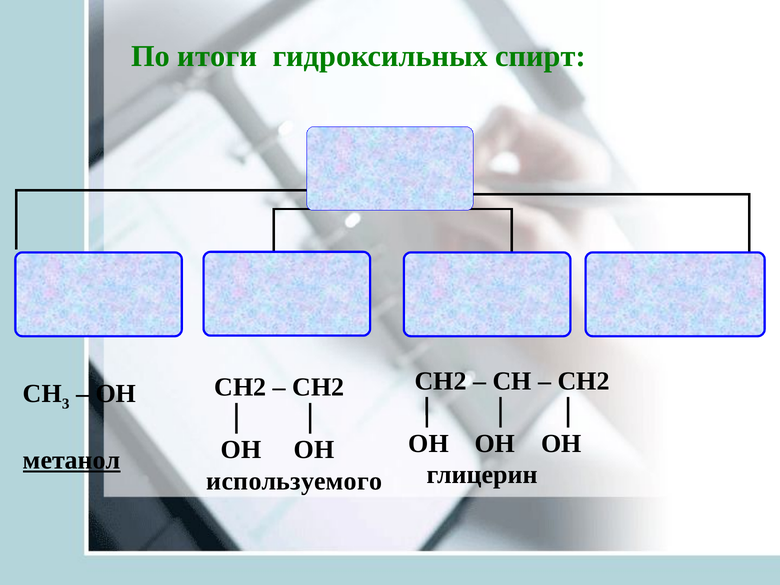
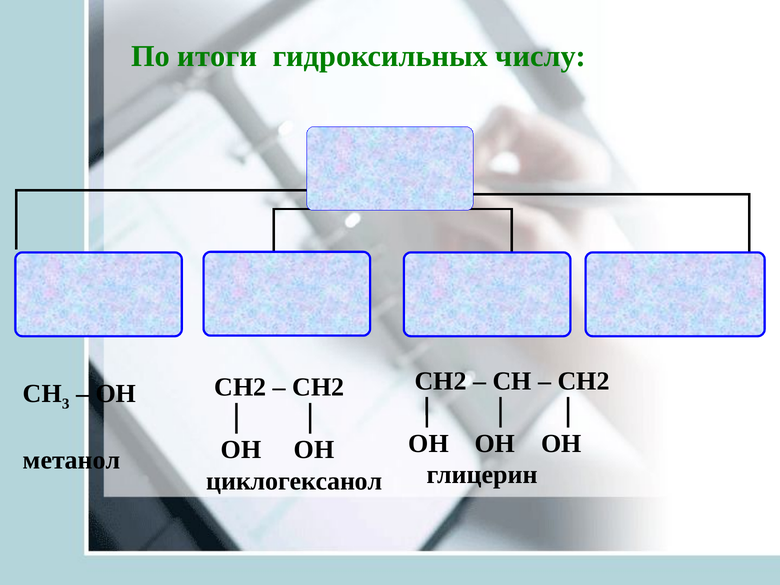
спирт: спирт -> числу
метанол underline: present -> none
используемого: используемого -> циклогексанол
